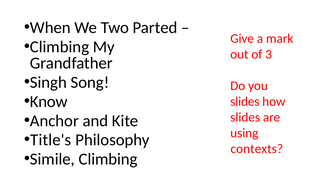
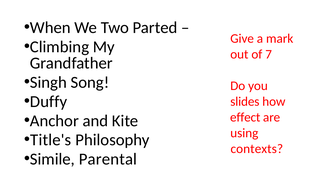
3: 3 -> 7
Know: Know -> Duffy
slides at (245, 117): slides -> effect
Simile Climbing: Climbing -> Parental
